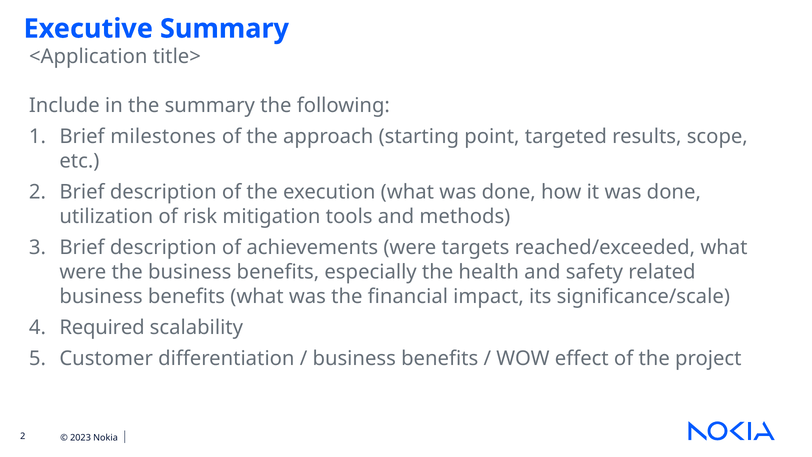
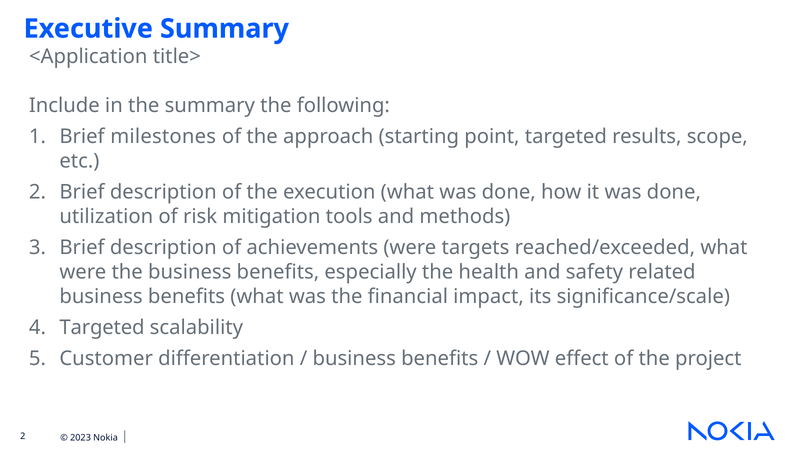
Required at (102, 327): Required -> Targeted
